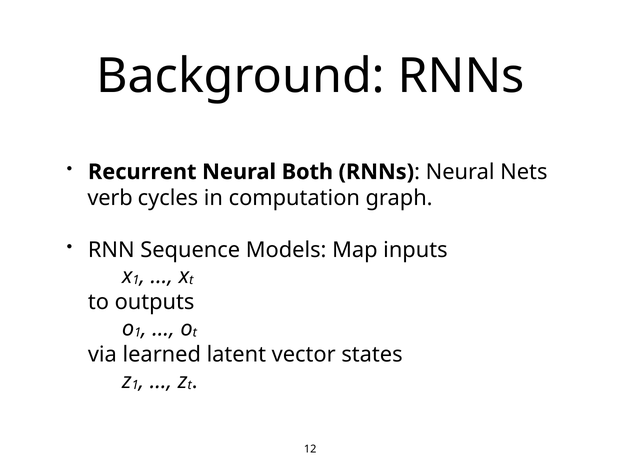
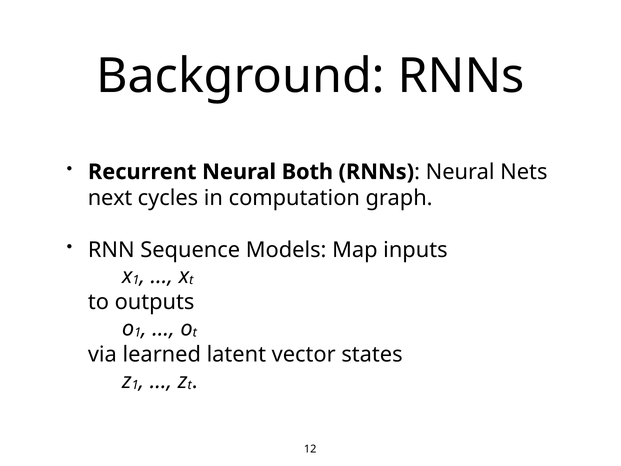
verb: verb -> next
